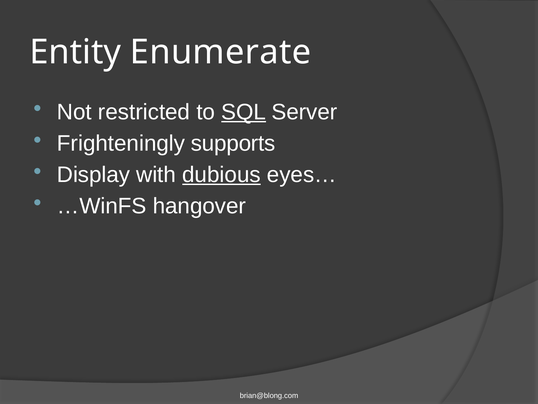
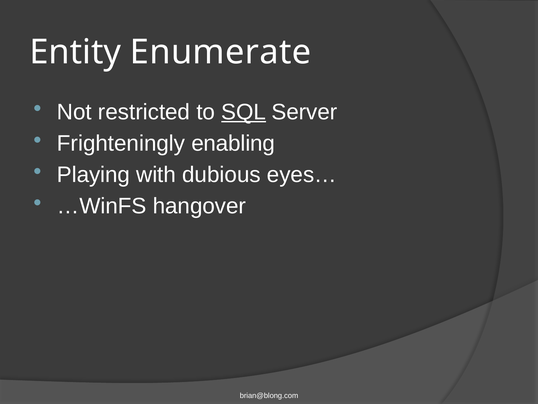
supports: supports -> enabling
Display: Display -> Playing
dubious underline: present -> none
